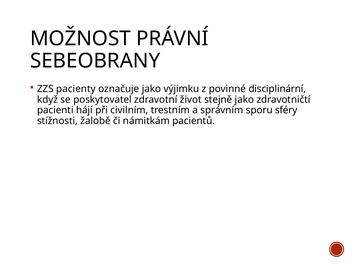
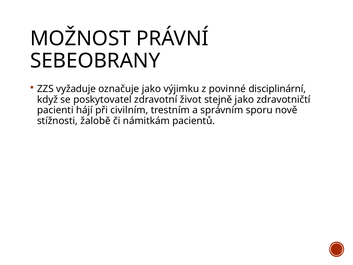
pacienty: pacienty -> vyžaduje
sféry: sféry -> nově
